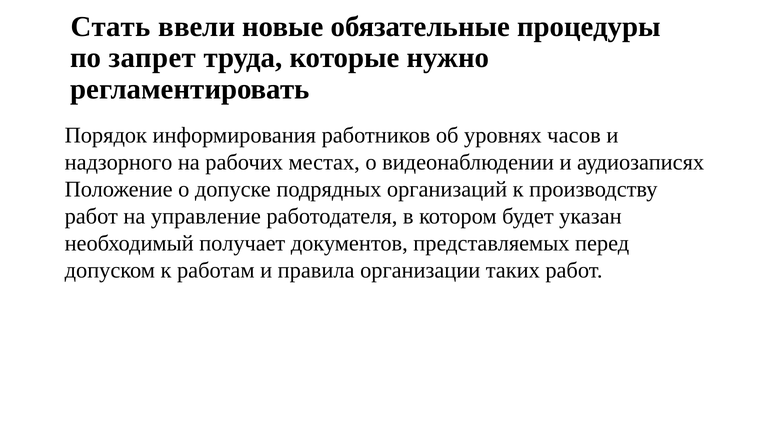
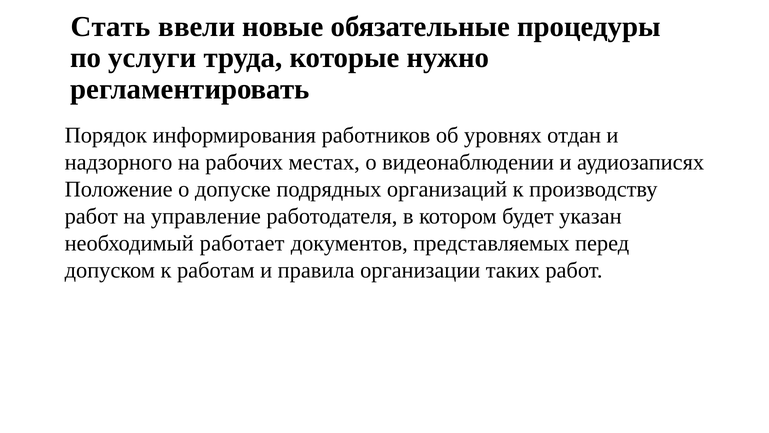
запрет: запрет -> услуги
часов: часов -> отдан
получает: получает -> работает
